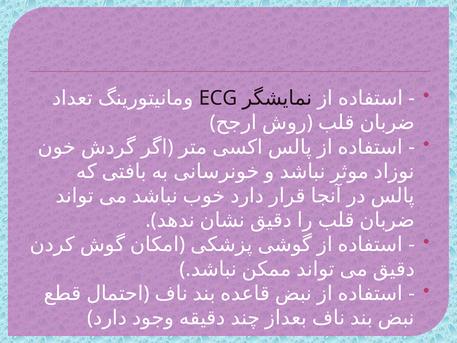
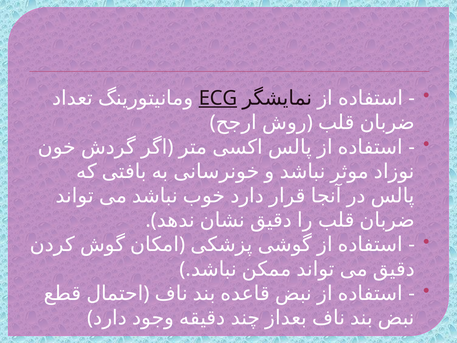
ECG underline: none -> present
